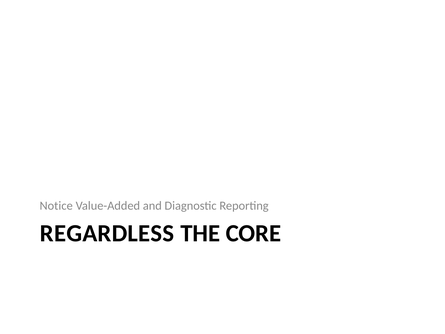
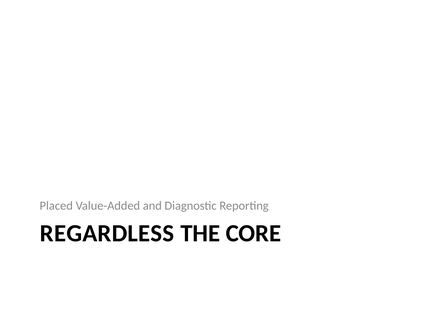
Notice: Notice -> Placed
